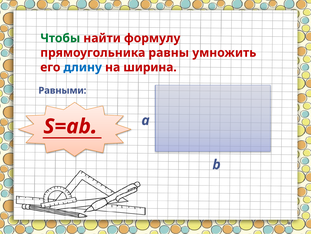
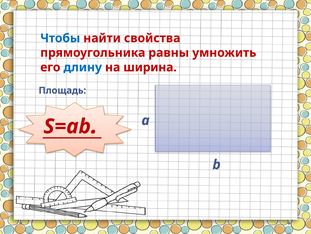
Чтобы colour: green -> blue
формулу: формулу -> свойства
Равными: Равными -> Площадь
